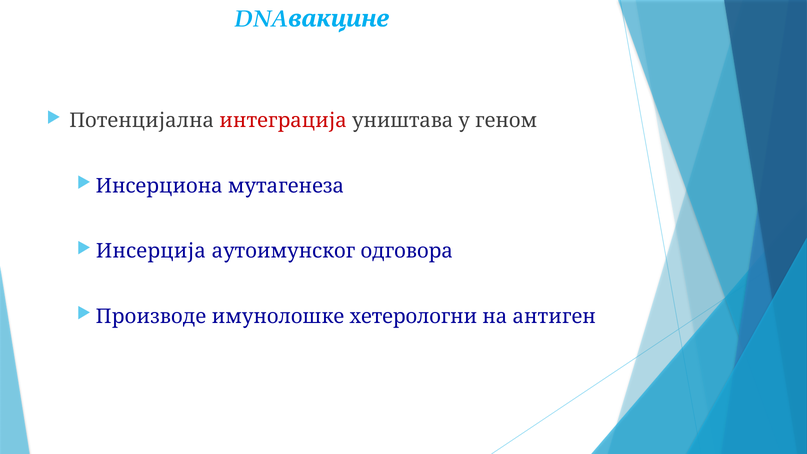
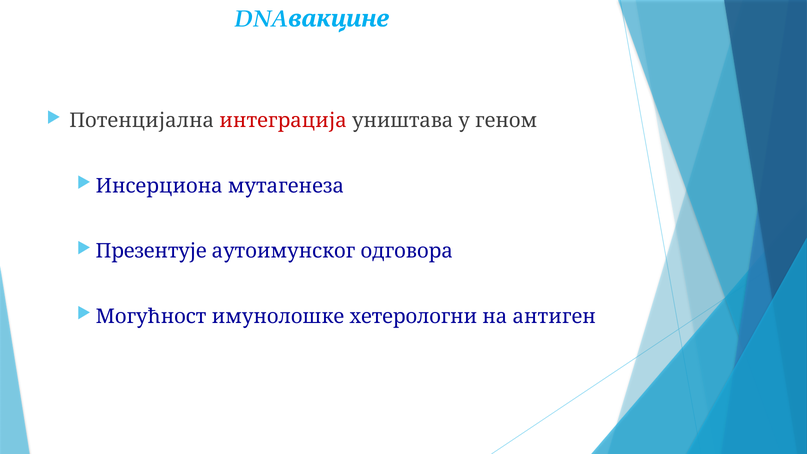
Инсерција: Инсерција -> Презентује
Производе: Производе -> Могућност
